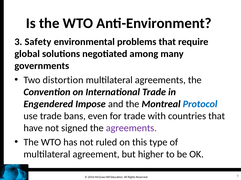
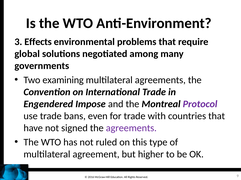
Safety: Safety -> Effects
distortion: distortion -> examining
Protocol colour: blue -> purple
